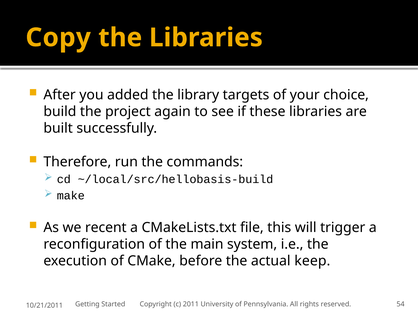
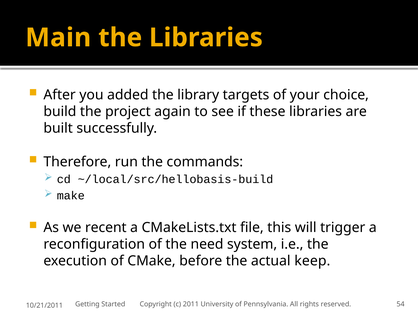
Copy: Copy -> Main
main: main -> need
